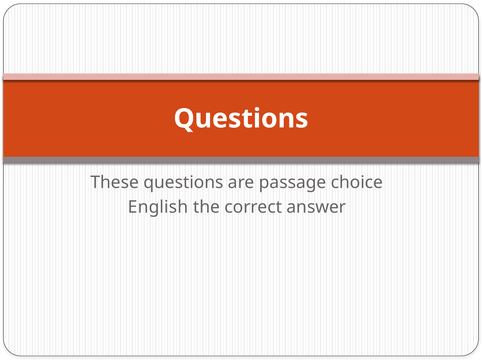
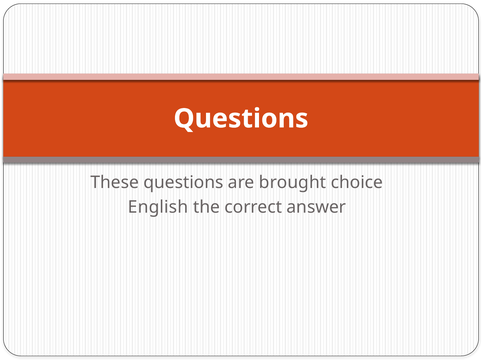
passage: passage -> brought
